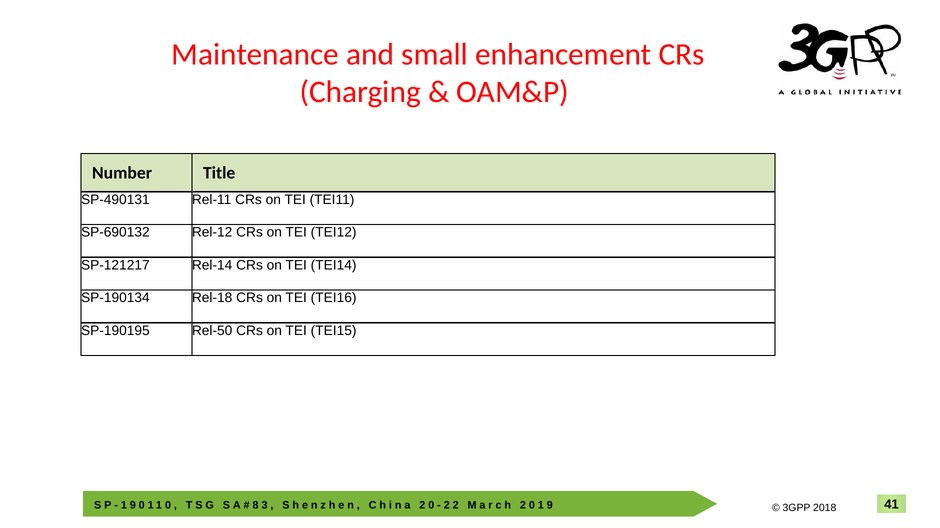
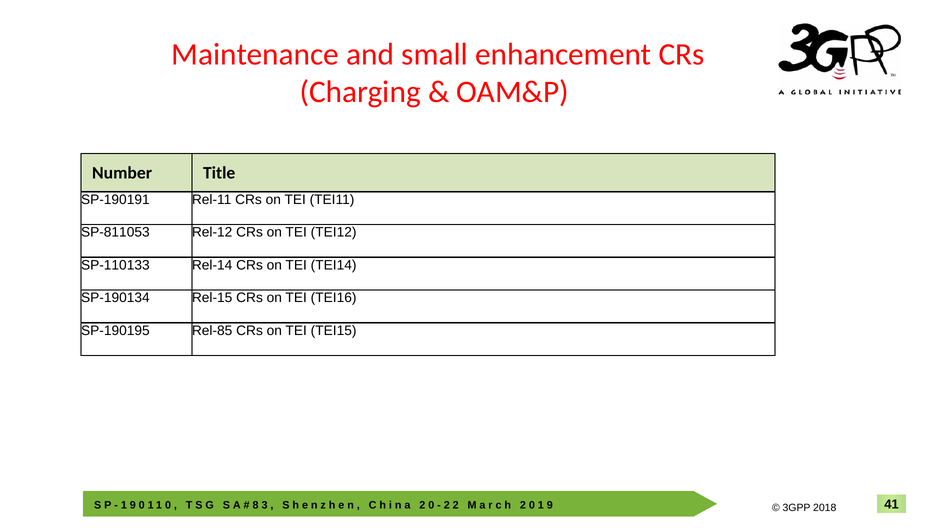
SP-490131: SP-490131 -> SP-190191
SP-690132: SP-690132 -> SP-811053
SP-121217: SP-121217 -> SP-110133
Rel-18: Rel-18 -> Rel-15
Rel-50: Rel-50 -> Rel-85
